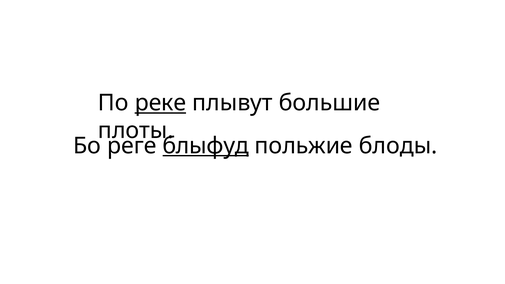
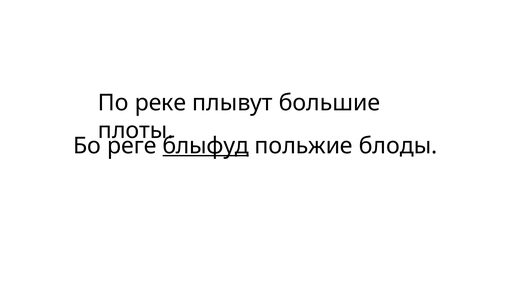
реке underline: present -> none
